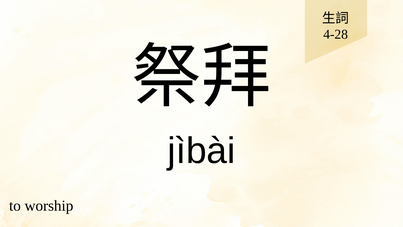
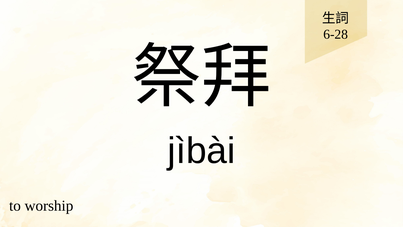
4-28: 4-28 -> 6-28
